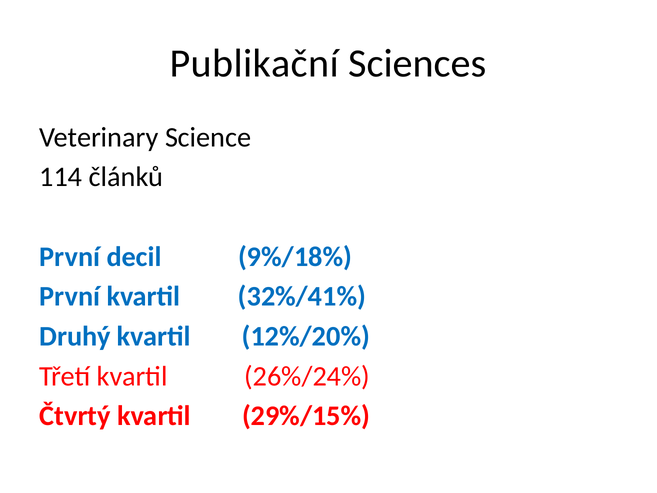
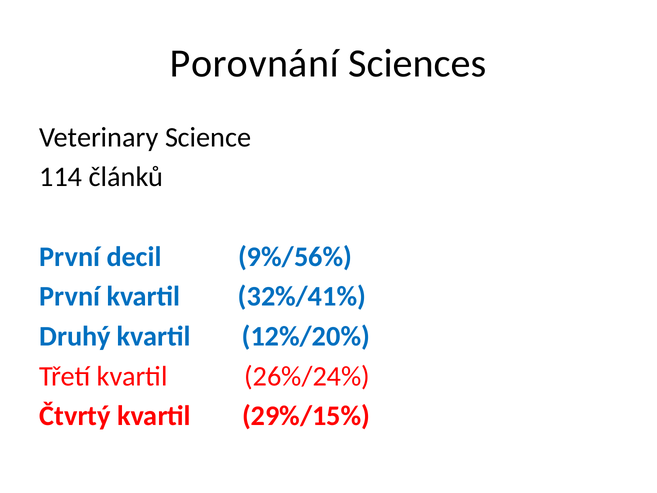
Publikační: Publikační -> Porovnání
9%/18%: 9%/18% -> 9%/56%
